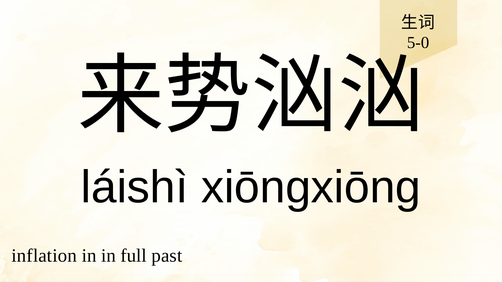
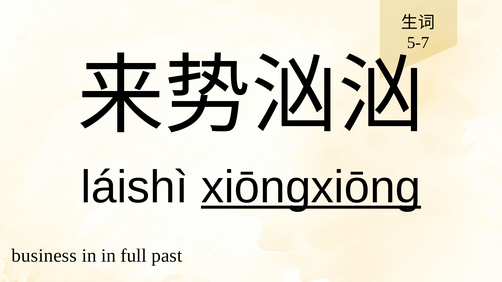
5-0: 5-0 -> 5-7
xiōngxiōng underline: none -> present
inflation: inflation -> business
